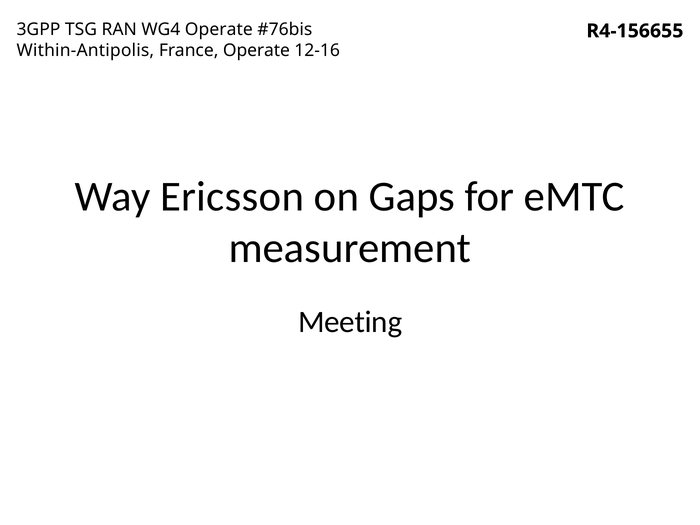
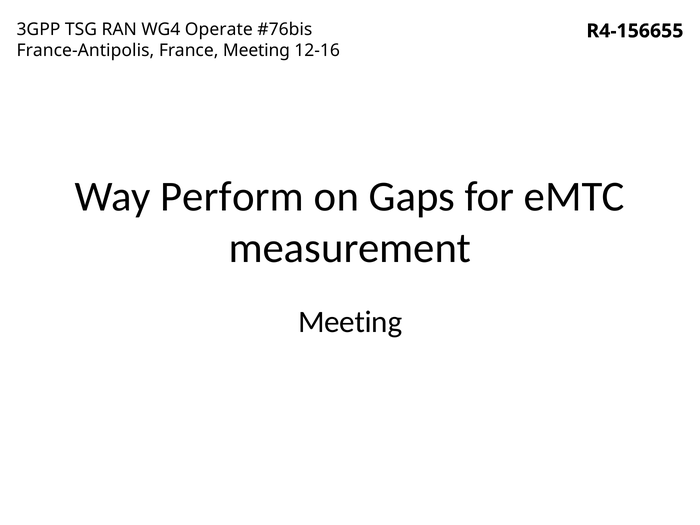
Within-Antipolis: Within-Antipolis -> France-Antipolis
France Operate: Operate -> Meeting
Ericsson: Ericsson -> Perform
